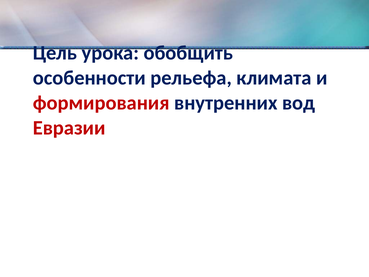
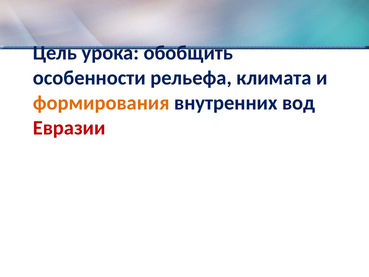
формирования colour: red -> orange
